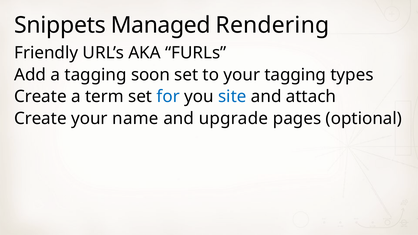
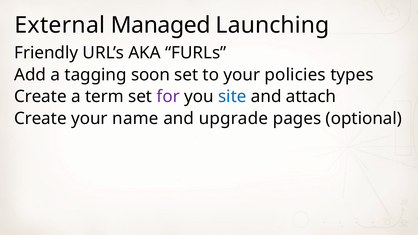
Snippets: Snippets -> External
Rendering: Rendering -> Launching
your tagging: tagging -> policies
for colour: blue -> purple
